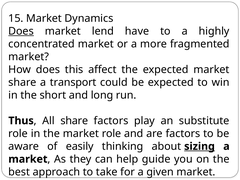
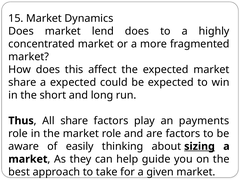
Does at (21, 31) underline: present -> none
lend have: have -> does
a transport: transport -> expected
substitute: substitute -> payments
